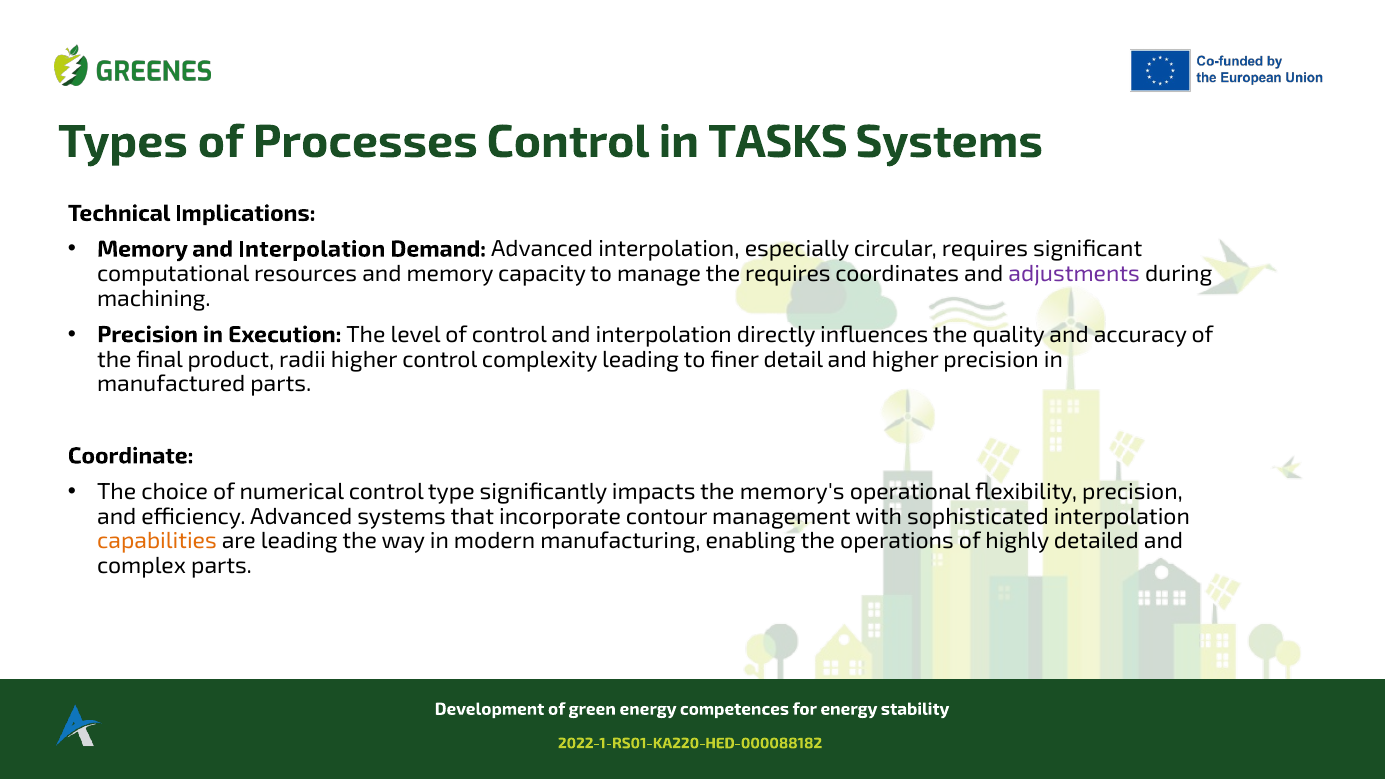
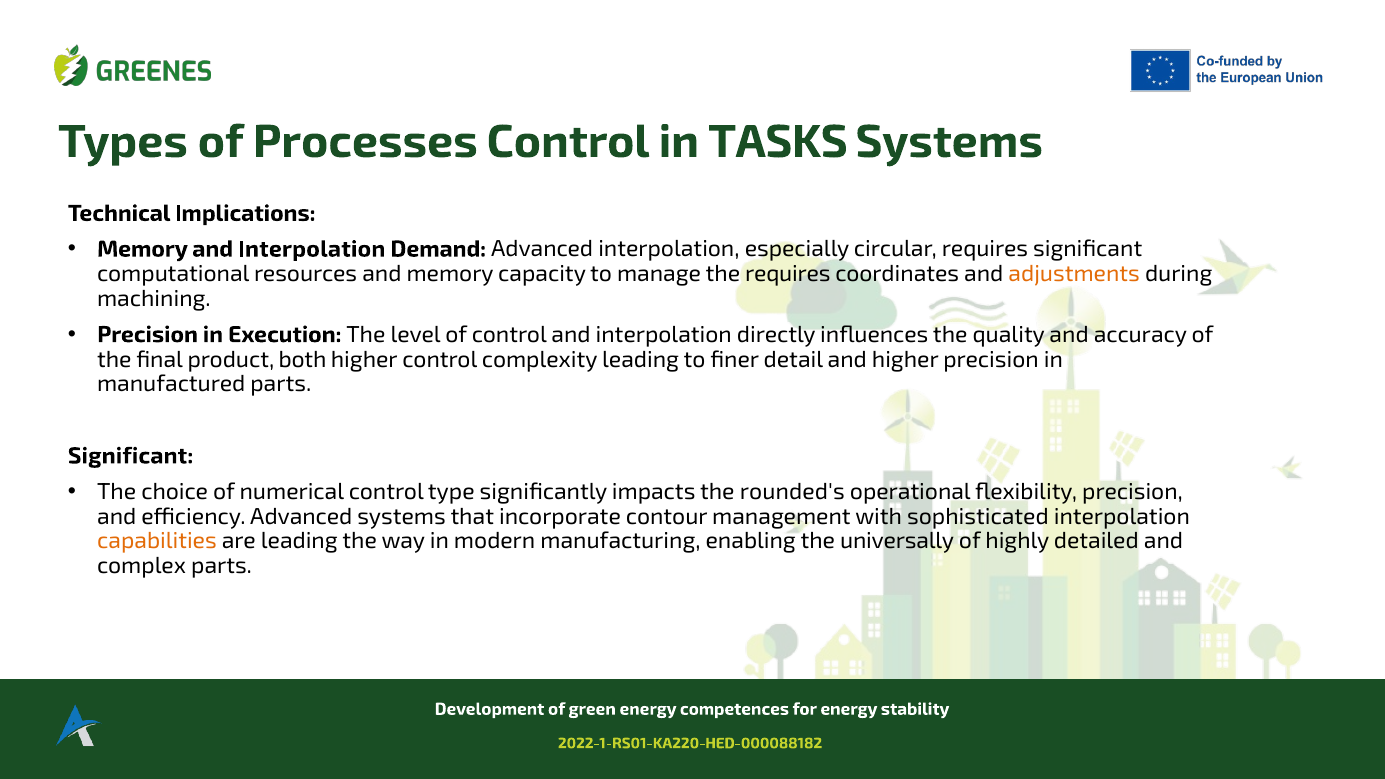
adjustments colour: purple -> orange
radii: radii -> both
Coordinate at (131, 456): Coordinate -> Significant
memory's: memory's -> rounded's
operations: operations -> universally
